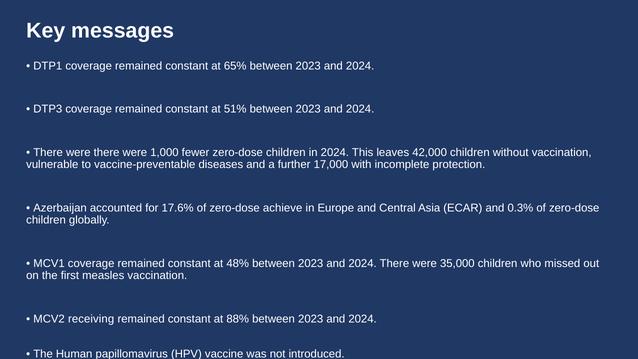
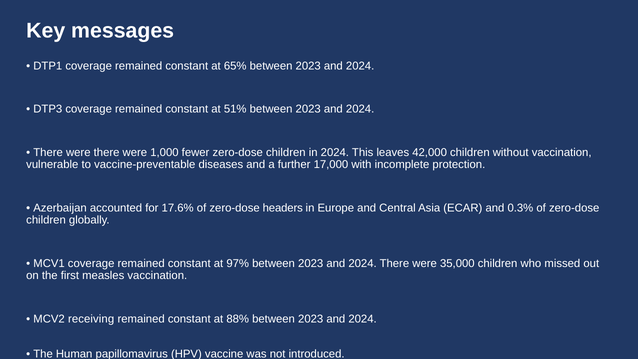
achieve: achieve -> headers
48%: 48% -> 97%
